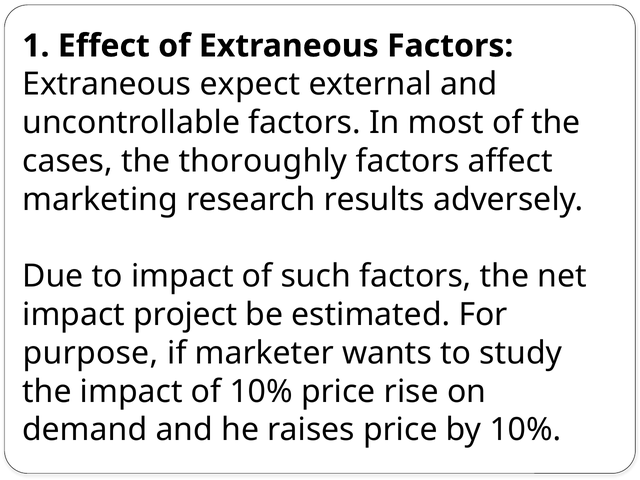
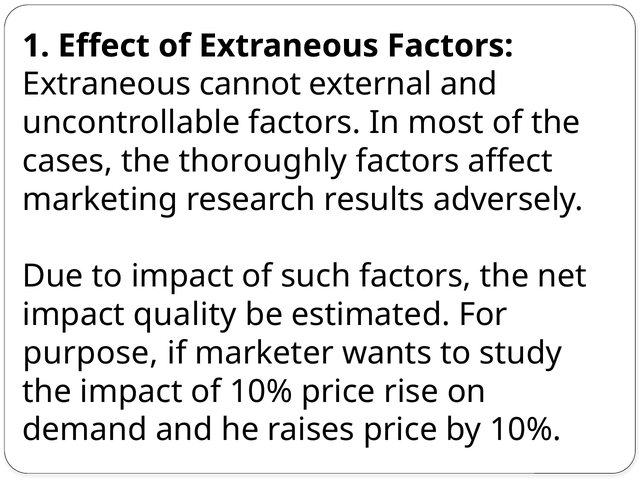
expect: expect -> cannot
project: project -> quality
